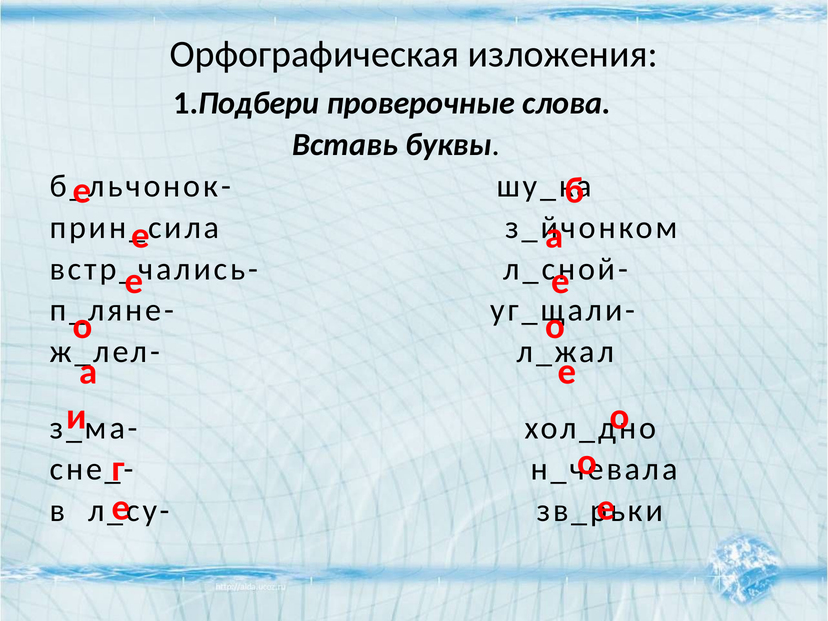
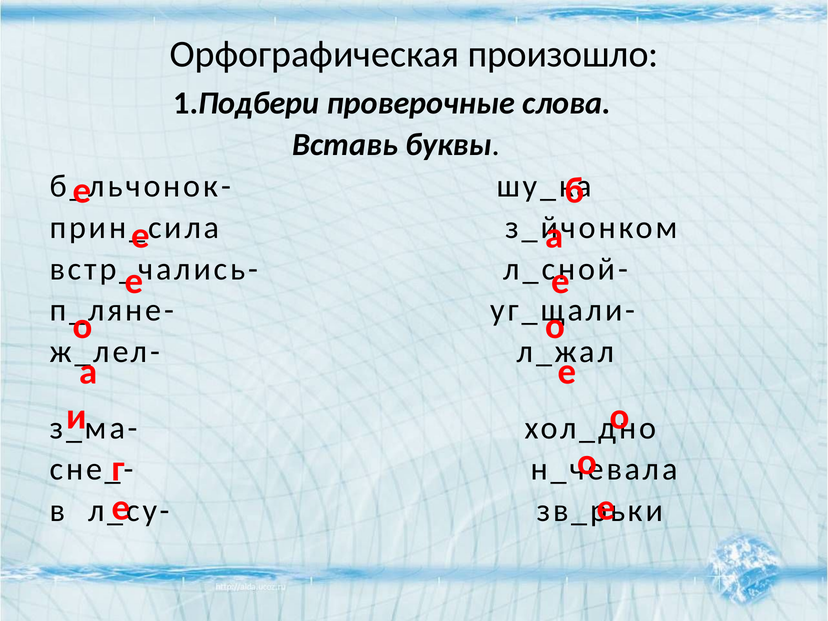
изложения: изложения -> произошло
